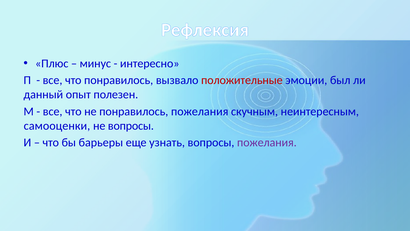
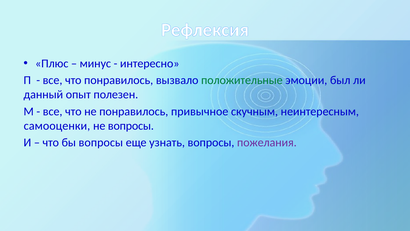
положительные colour: red -> green
понравилось пожелания: пожелания -> привычное
бы барьеры: барьеры -> вопросы
